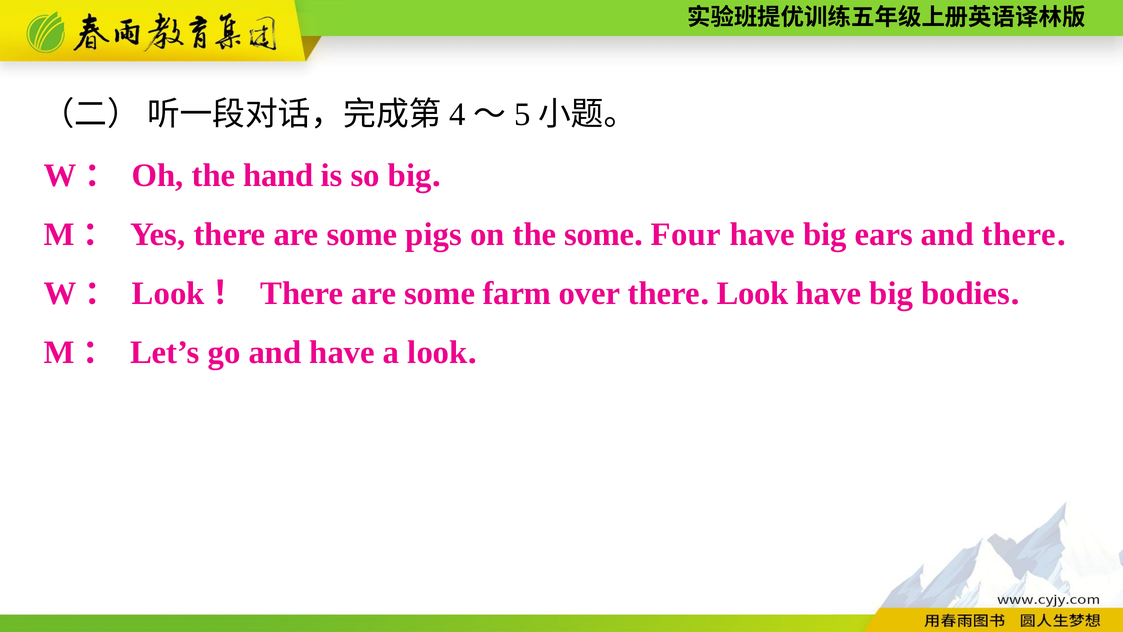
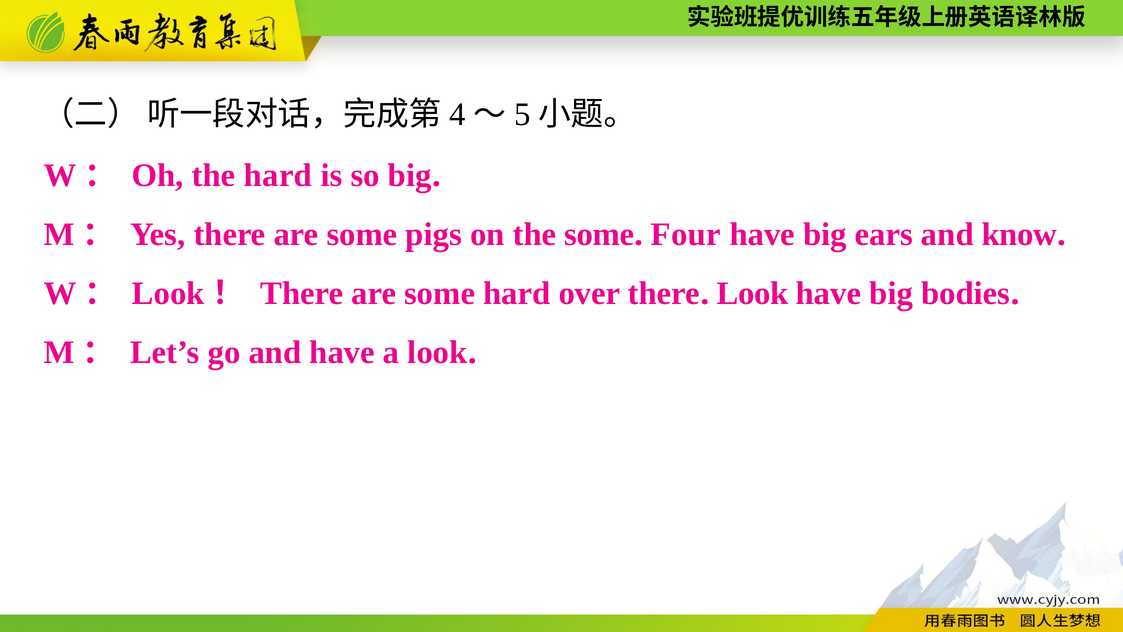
the hand: hand -> hard
and there: there -> know
some farm: farm -> hard
